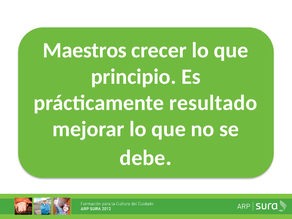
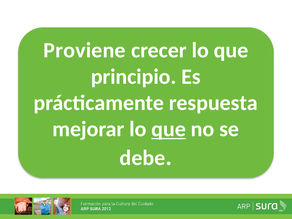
Maestros: Maestros -> Proviene
resultado: resultado -> respuesta
que at (169, 129) underline: none -> present
